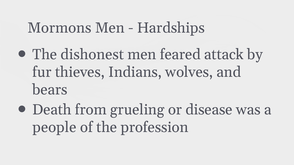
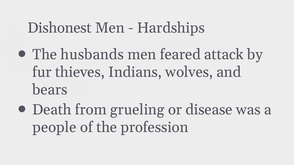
Mormons: Mormons -> Dishonest
dishonest: dishonest -> husbands
